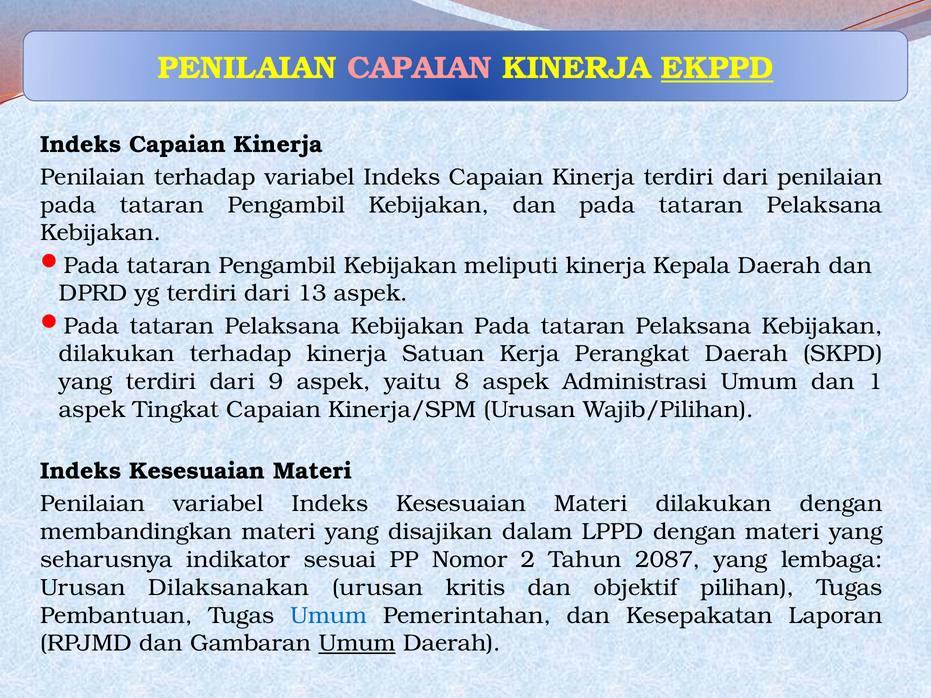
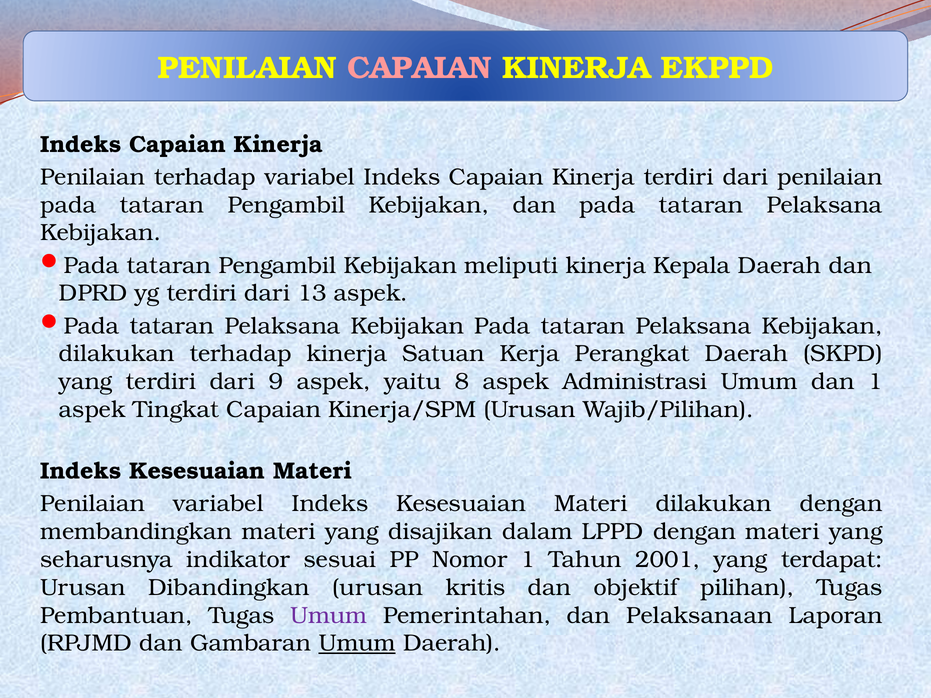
EKPPD underline: present -> none
Nomor 2: 2 -> 1
2087: 2087 -> 2001
lembaga: lembaga -> terdapat
Dilaksanakan: Dilaksanakan -> Dibandingkan
Umum at (329, 616) colour: blue -> purple
Kesepakatan: Kesepakatan -> Pelaksanaan
